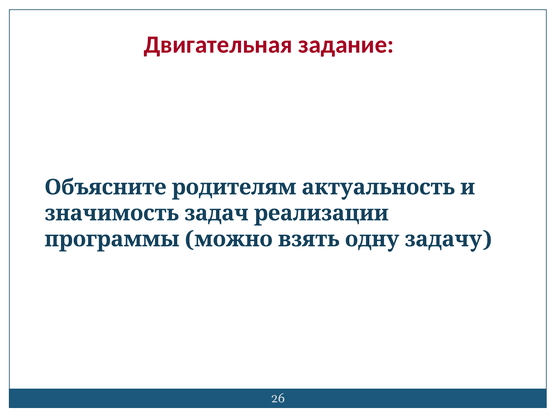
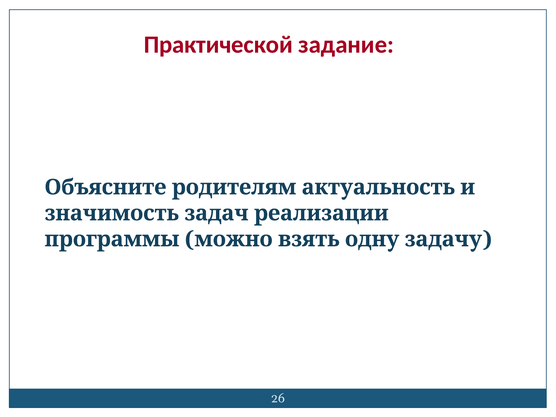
Двигательная: Двигательная -> Практической
